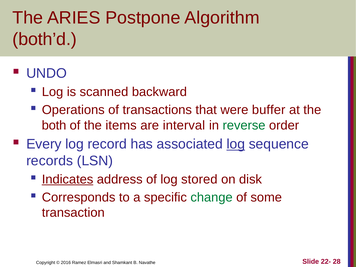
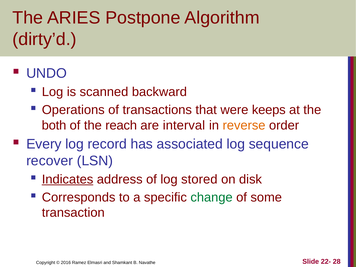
both’d: both’d -> dirty’d
buffer: buffer -> keeps
items: items -> reach
reverse colour: green -> orange
log at (236, 144) underline: present -> none
records: records -> recover
